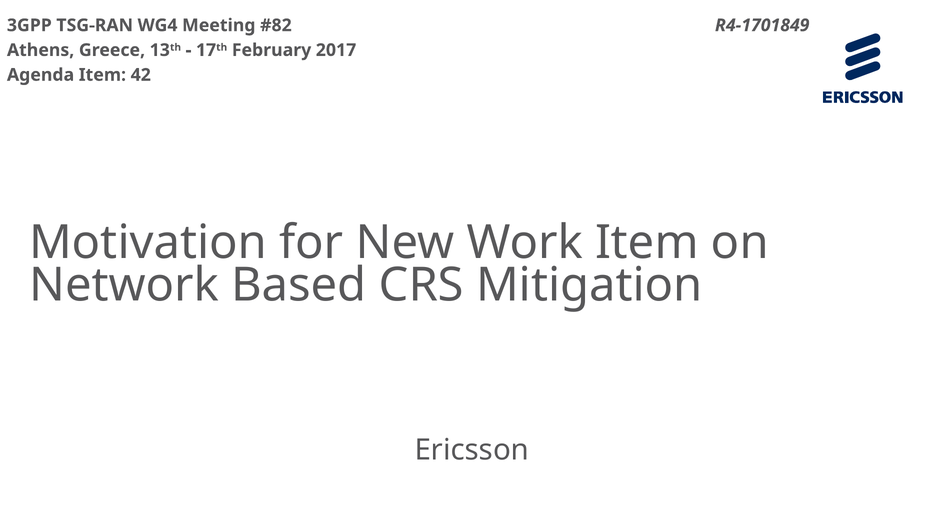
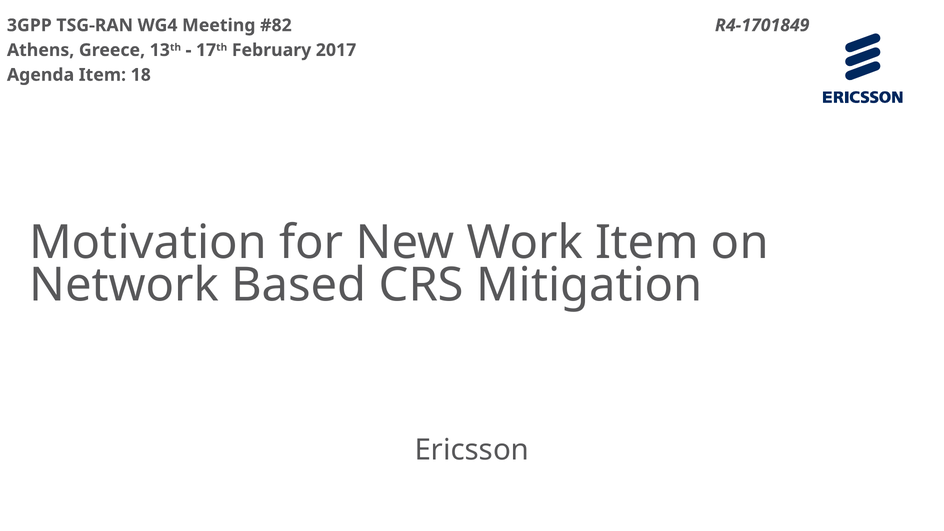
42: 42 -> 18
